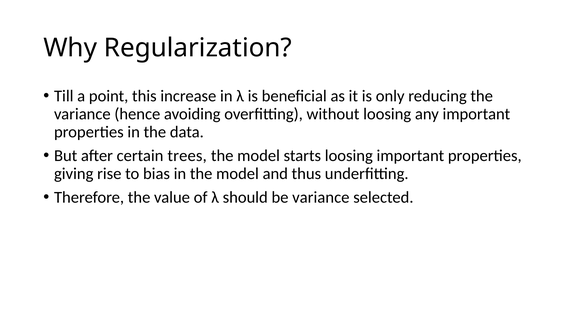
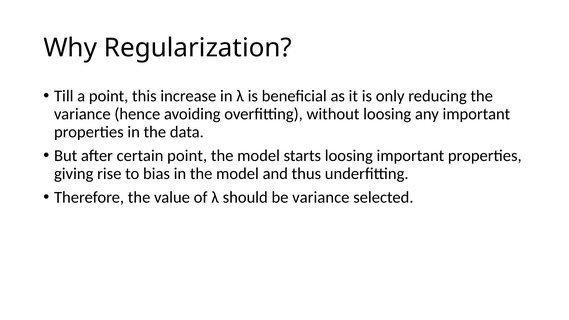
certain trees: trees -> point
